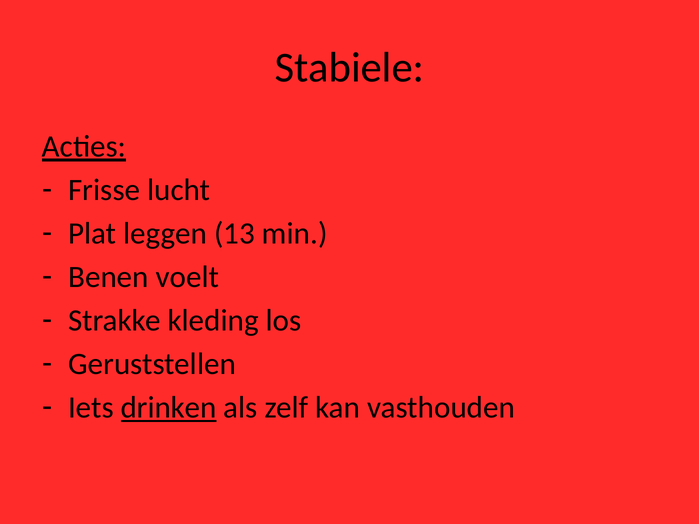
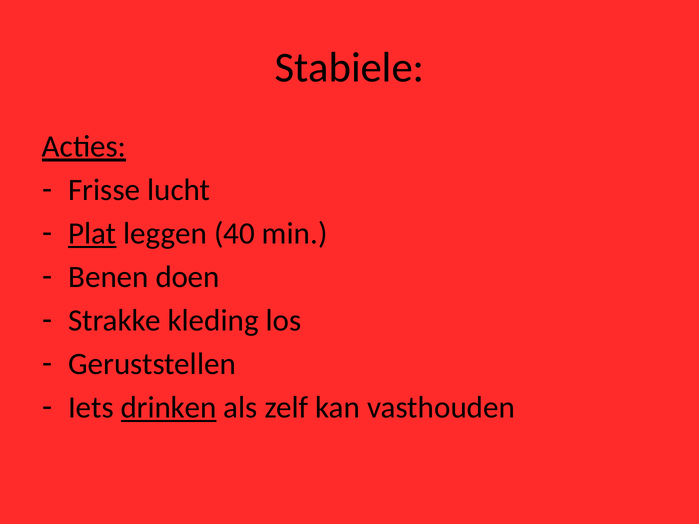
Plat underline: none -> present
13: 13 -> 40
voelt: voelt -> doen
